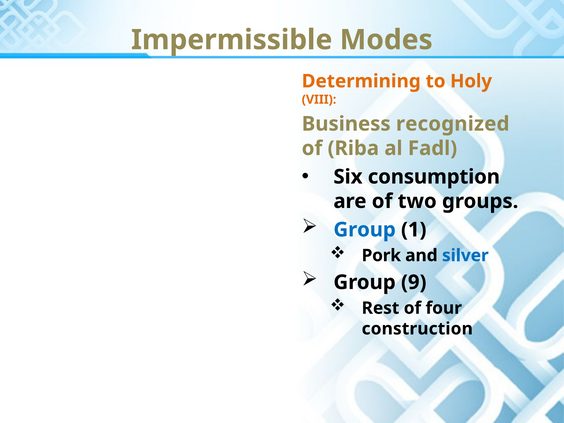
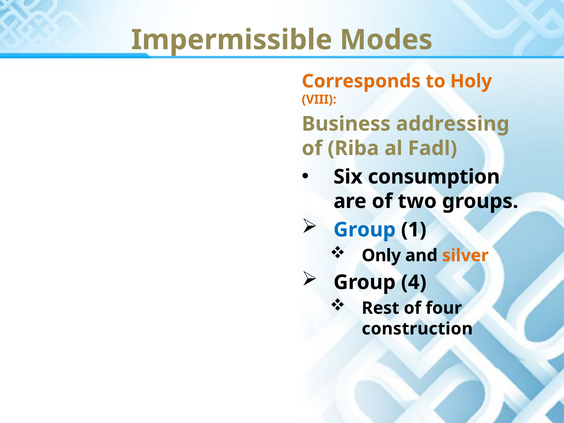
Determining: Determining -> Corresponds
recognized: recognized -> addressing
Pork: Pork -> Only
silver colour: blue -> orange
9: 9 -> 4
